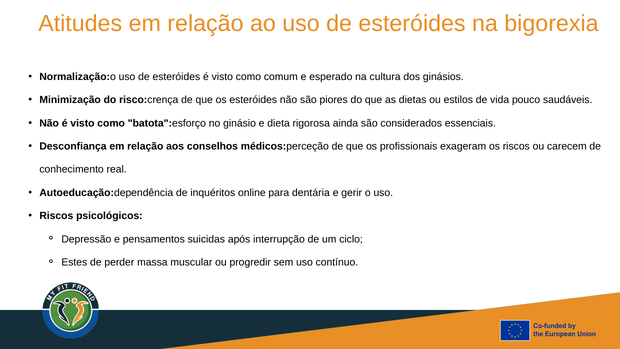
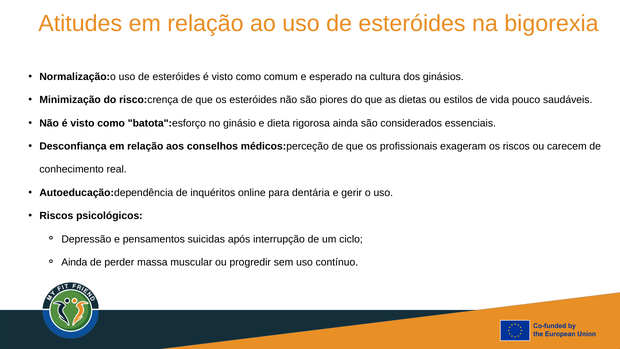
Estes at (74, 262): Estes -> Ainda
